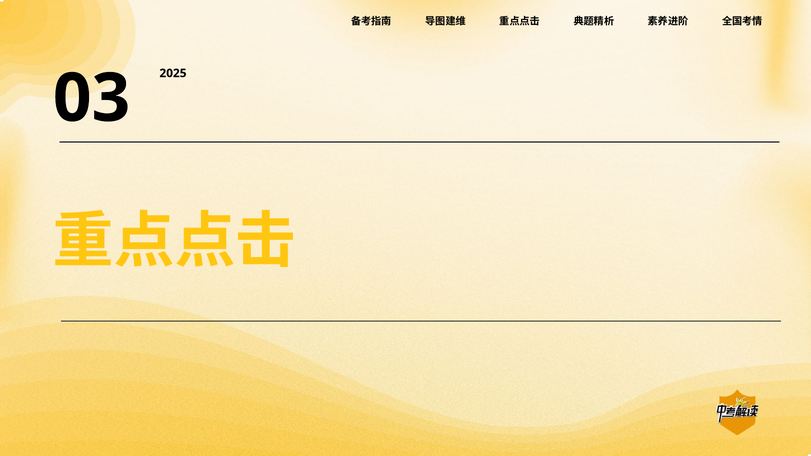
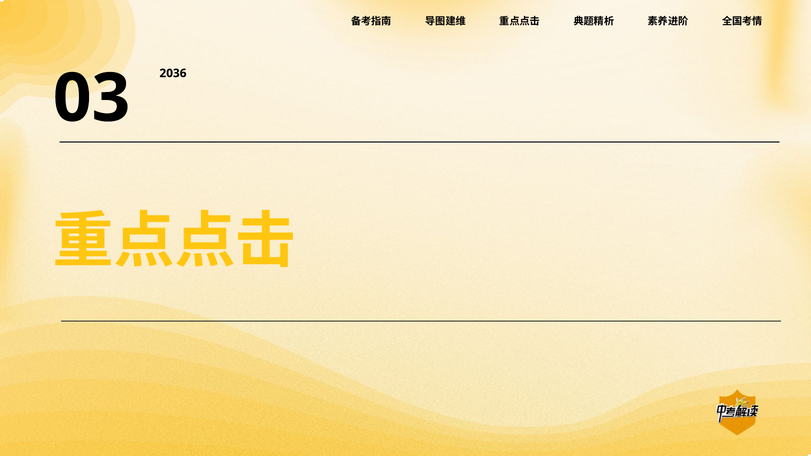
2025: 2025 -> 2036
